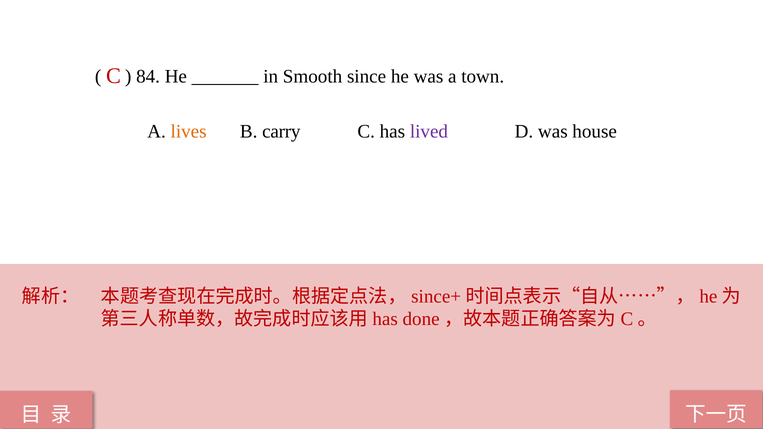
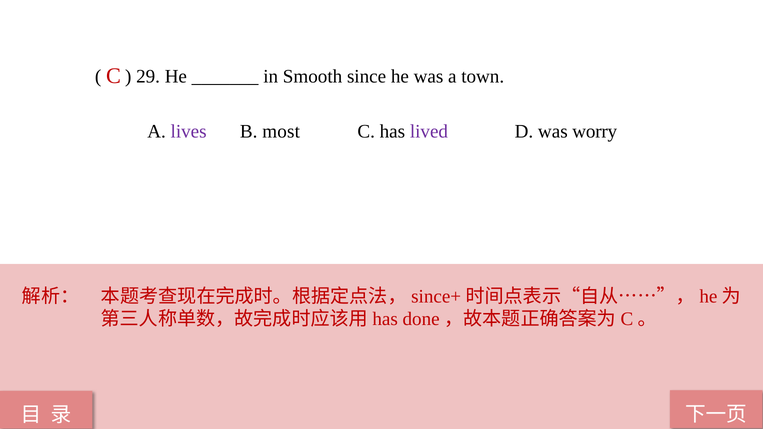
84: 84 -> 29
lives colour: orange -> purple
carry: carry -> most
house: house -> worry
